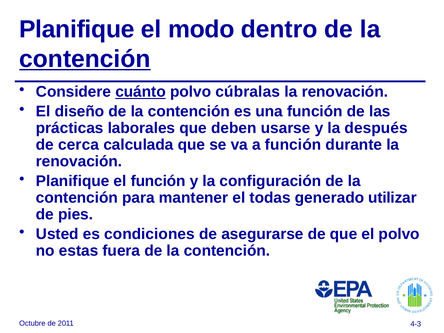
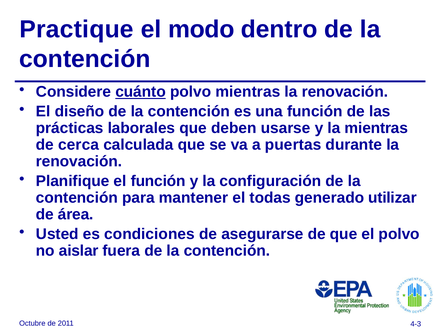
Planifique at (77, 29): Planifique -> Practique
contención at (85, 59) underline: present -> none
polvo cúbralas: cúbralas -> mientras
la después: después -> mientras
a función: función -> puertas
pies: pies -> área
estas: estas -> aislar
